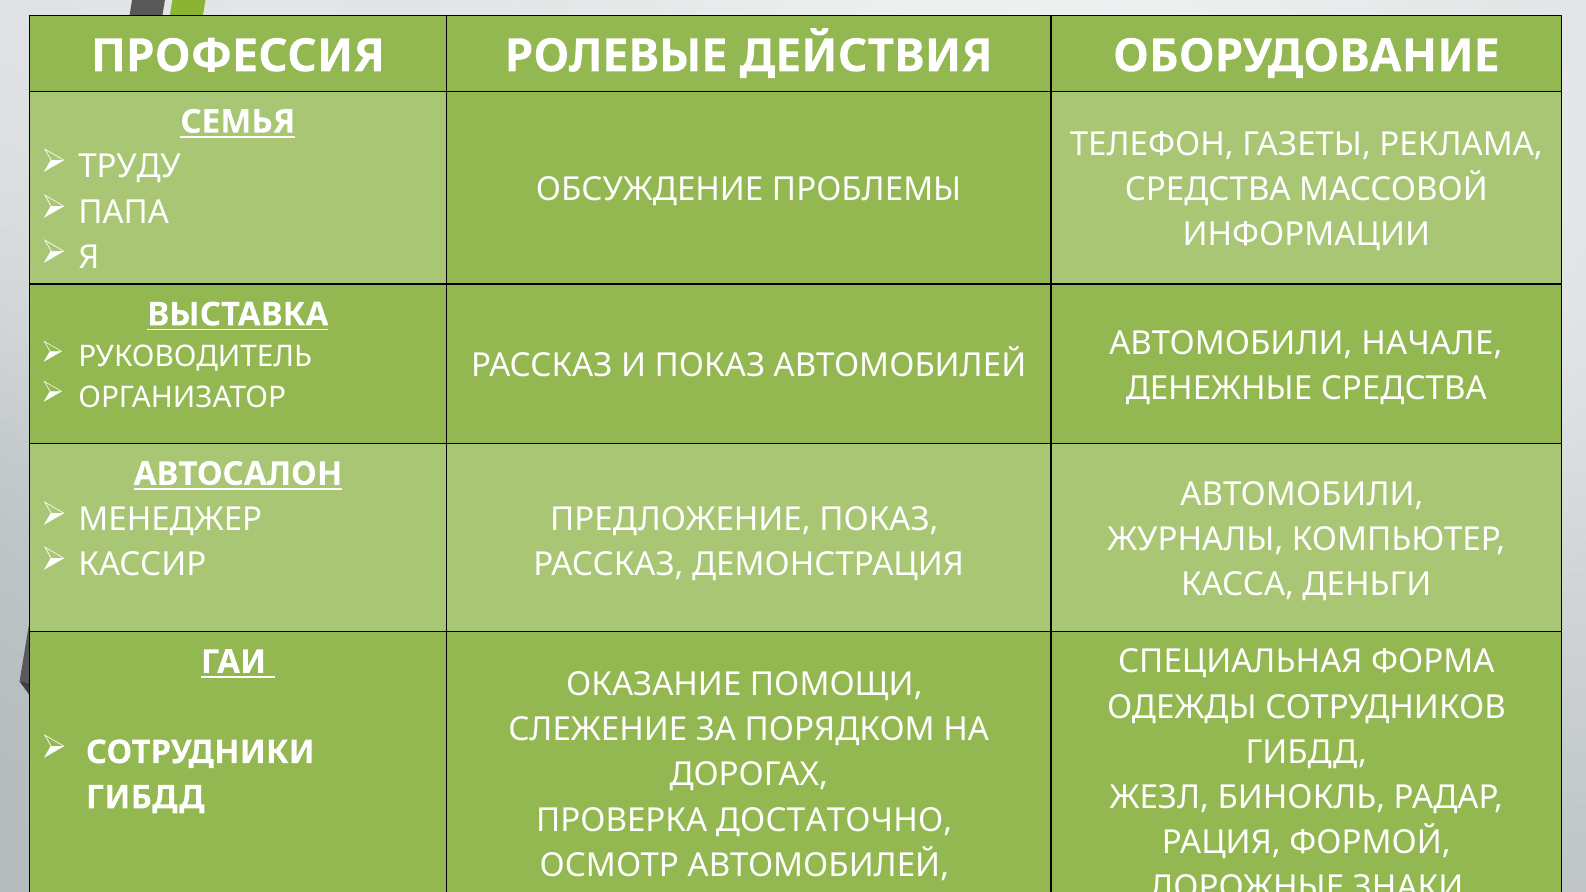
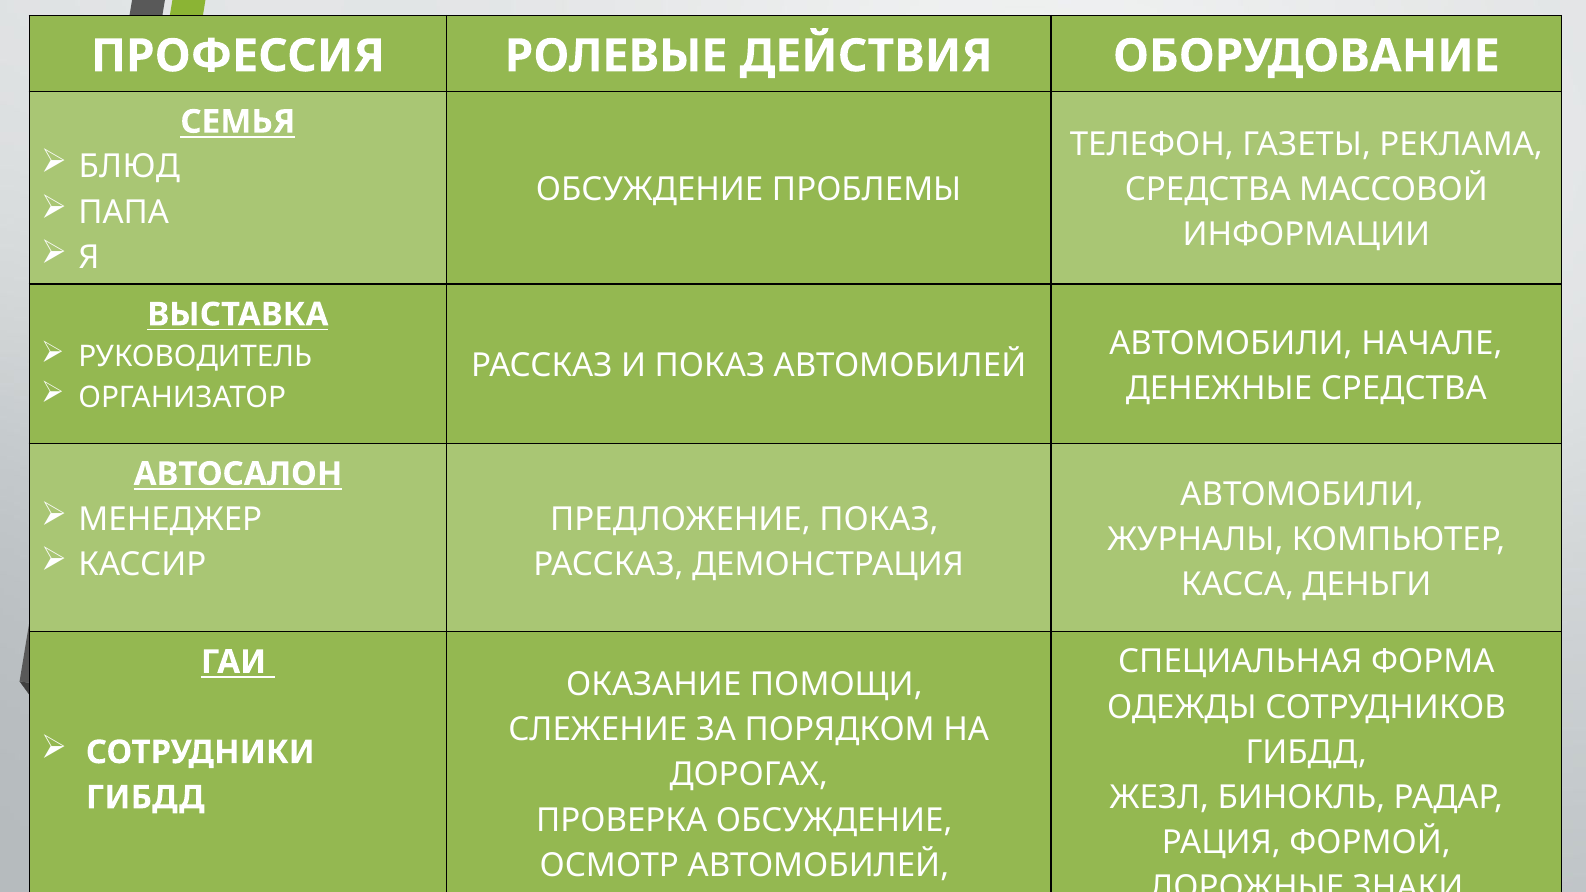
ТРУДУ: ТРУДУ -> БЛЮД
ПРОВЕРКА ДОСТАТОЧНО: ДОСТАТОЧНО -> ОБСУЖДЕНИЕ
